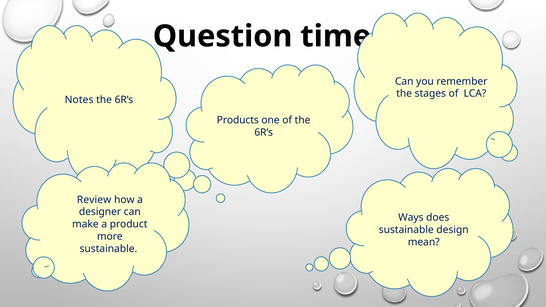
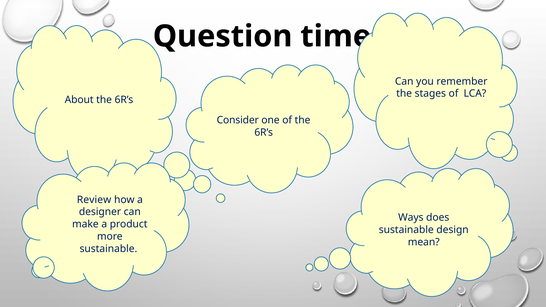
Notes: Notes -> About
Products: Products -> Consider
